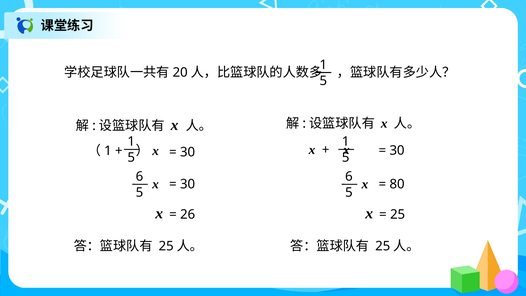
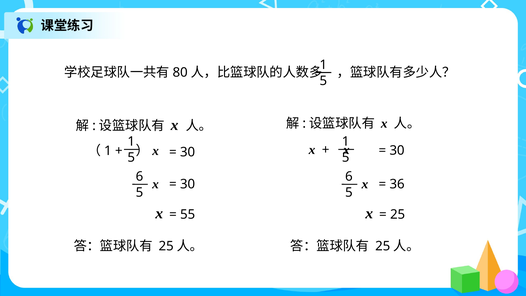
20: 20 -> 80
80: 80 -> 36
26: 26 -> 55
